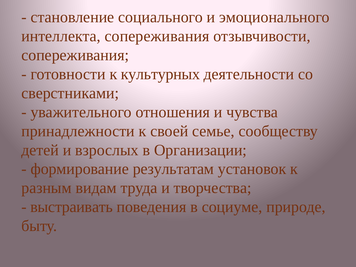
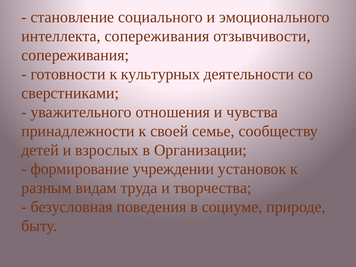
результатам: результатам -> учреждении
выстраивать: выстраивать -> безусловная
